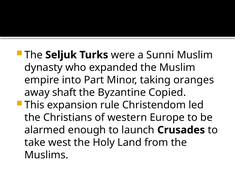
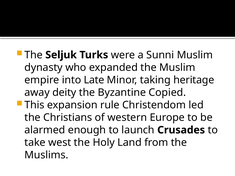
Part: Part -> Late
oranges: oranges -> heritage
shaft: shaft -> deity
